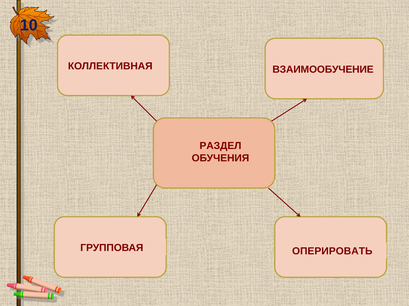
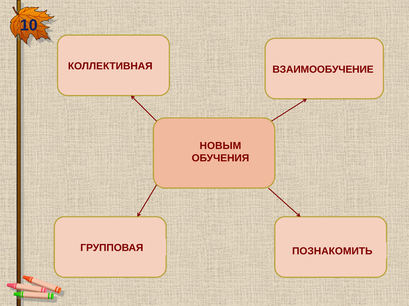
РАЗДЕЛ: РАЗДЕЛ -> НОВЫМ
ОПЕРИРОВАТЬ: ОПЕРИРОВАТЬ -> ПОЗНАКОМИТЬ
